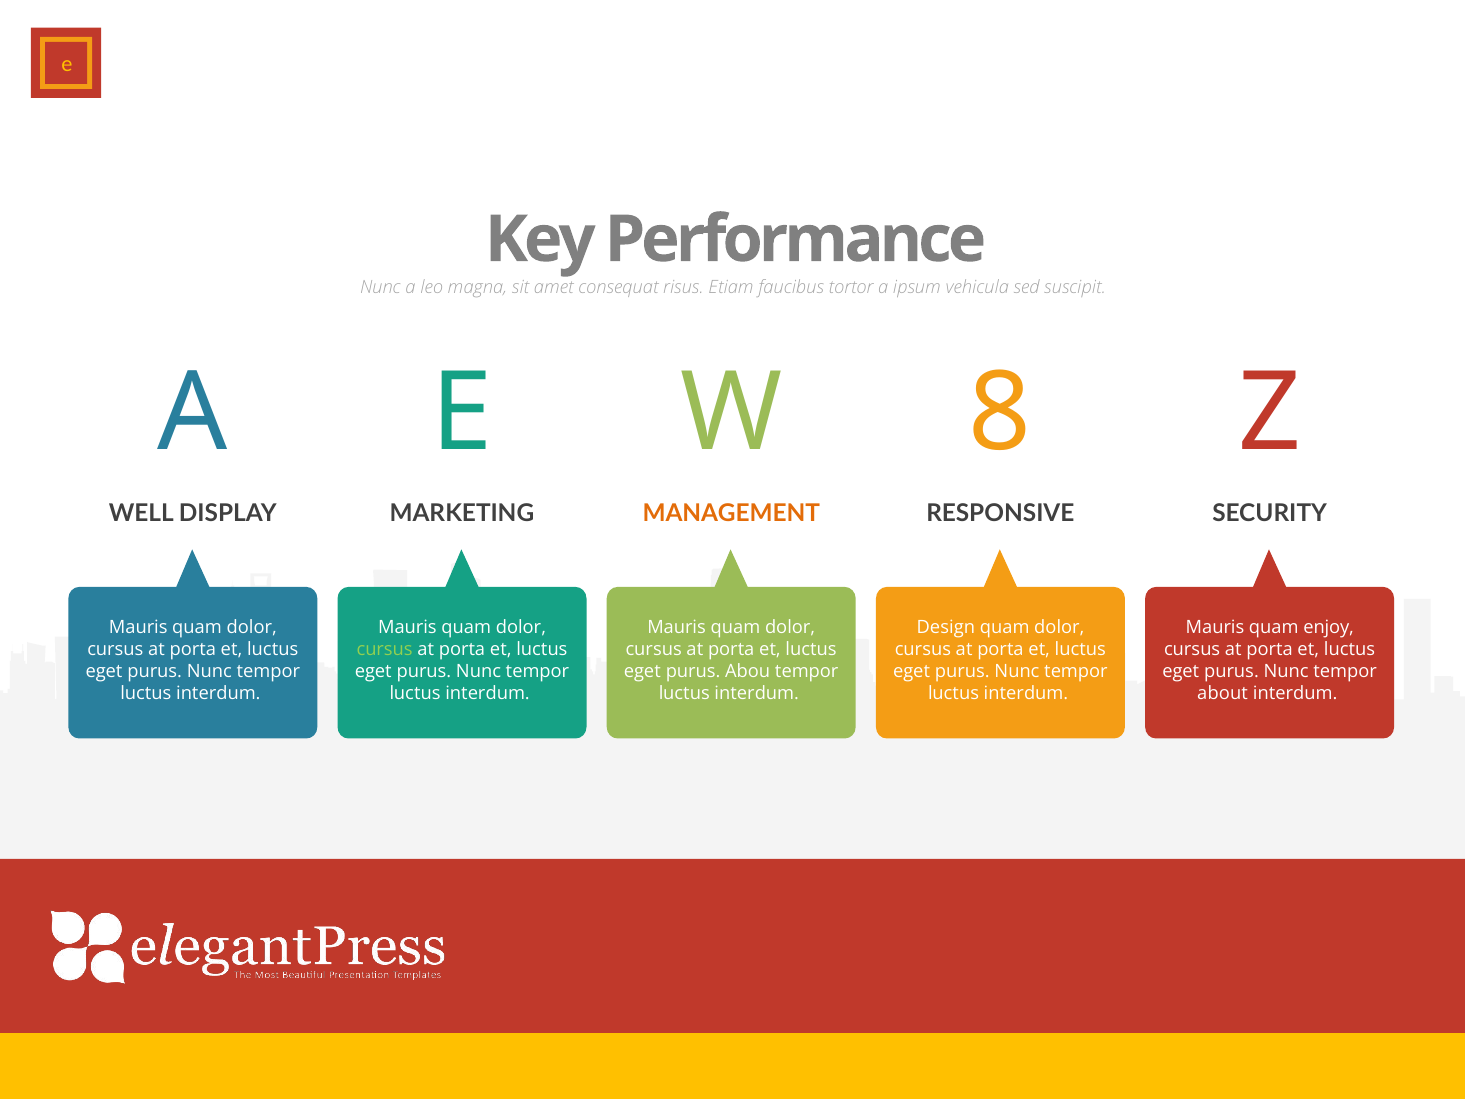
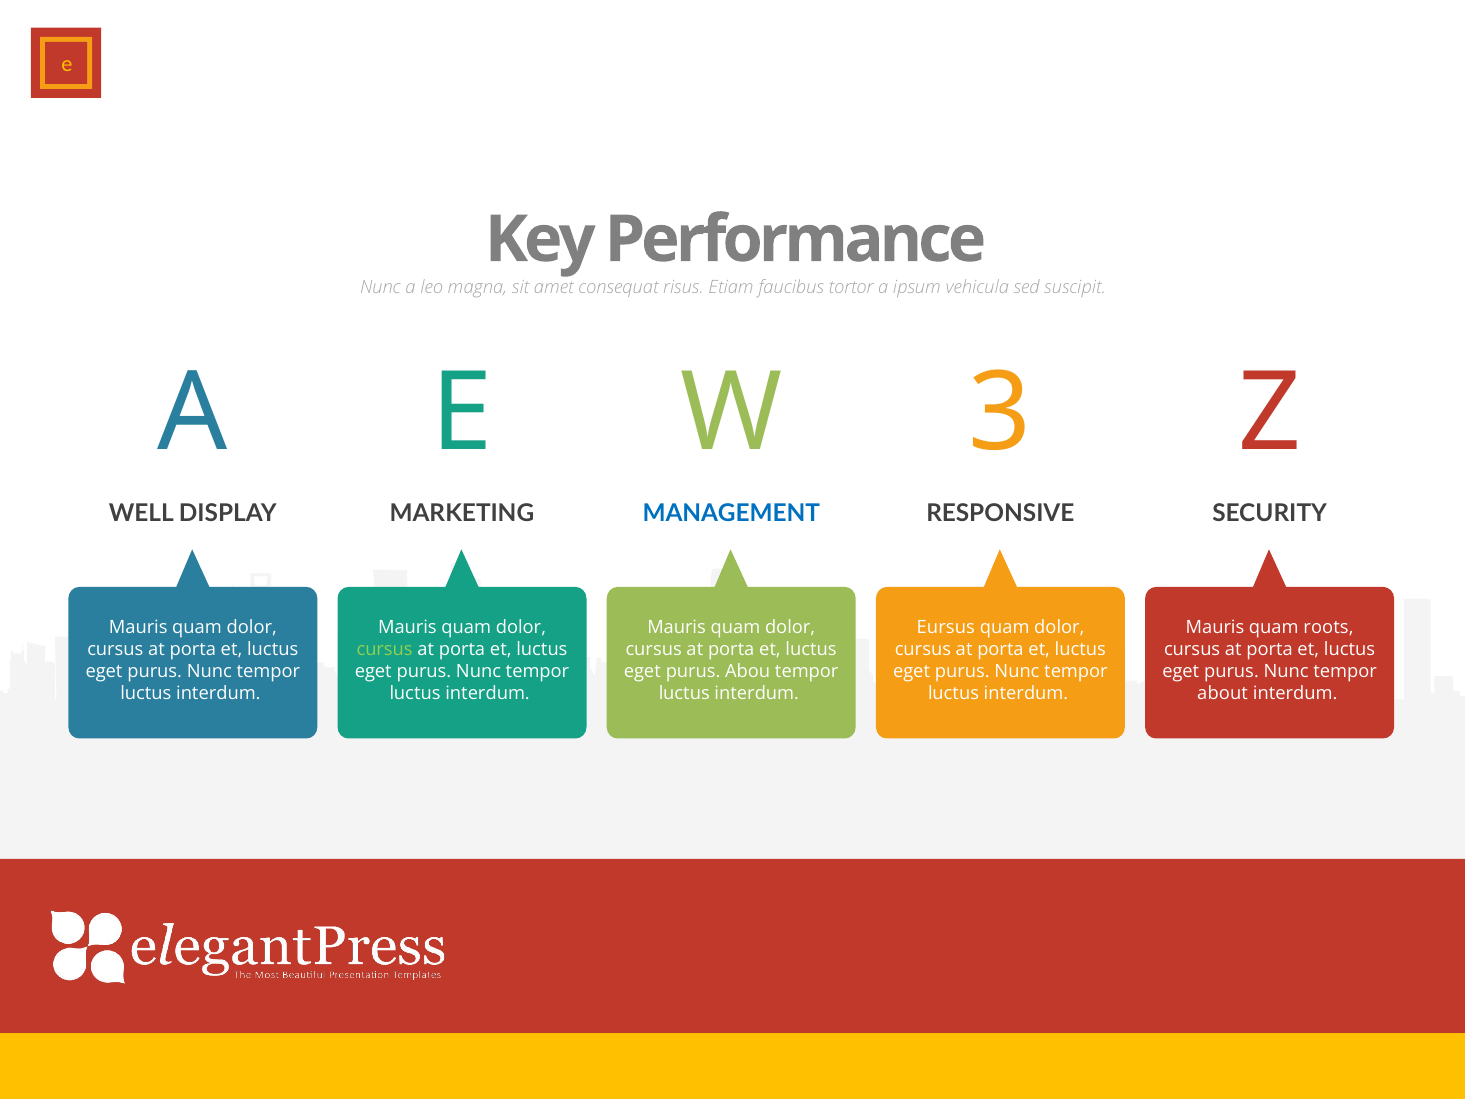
8: 8 -> 3
MANAGEMENT colour: orange -> blue
Design: Design -> Eursus
enjoy: enjoy -> roots
